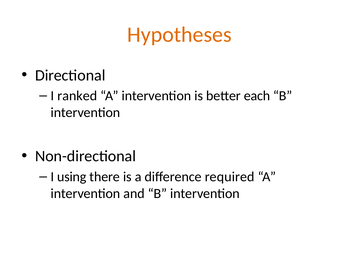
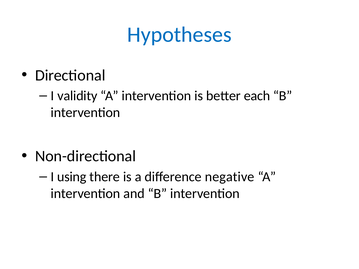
Hypotheses colour: orange -> blue
ranked: ranked -> validity
required: required -> negative
